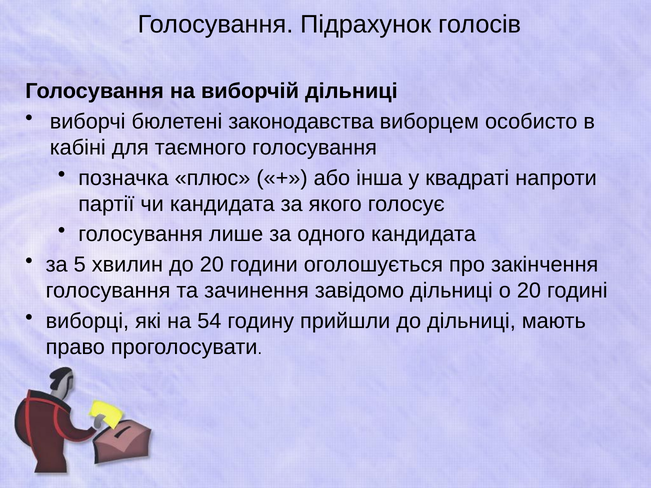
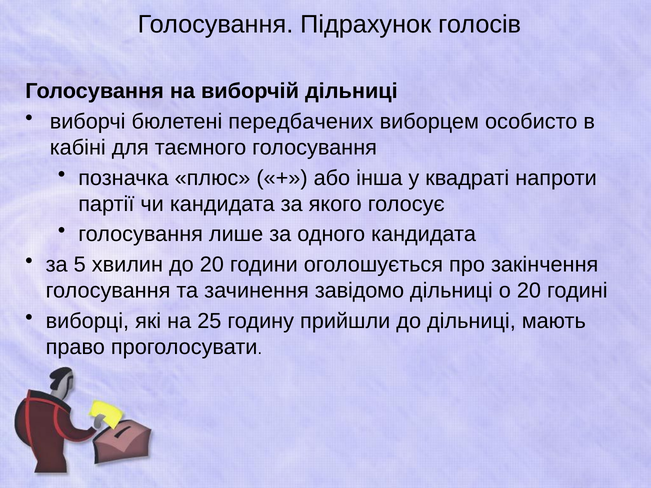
законодавства: законодавства -> передбачених
54: 54 -> 25
